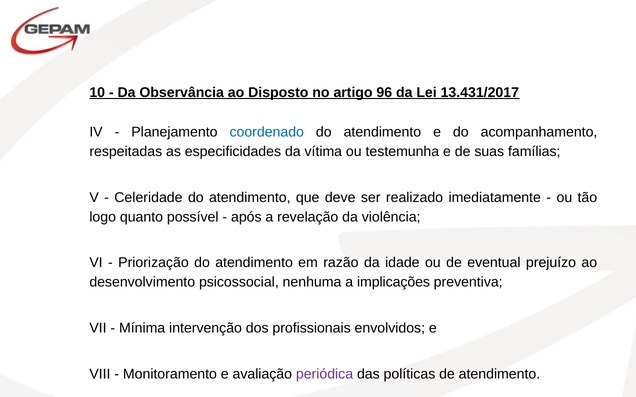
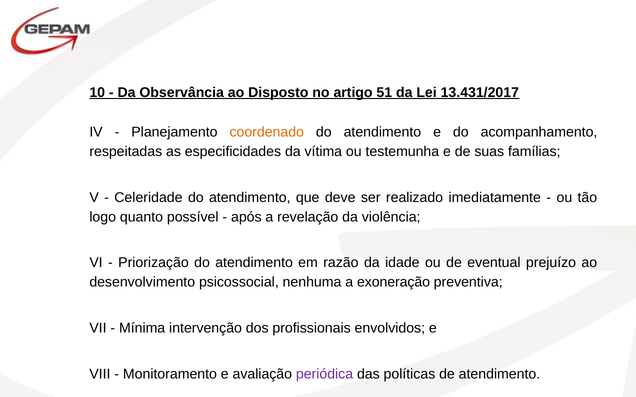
96: 96 -> 51
coordenado colour: blue -> orange
implicações: implicações -> exoneração
